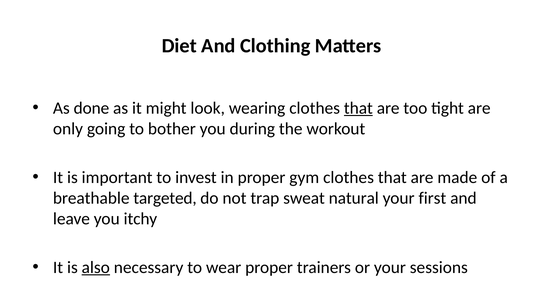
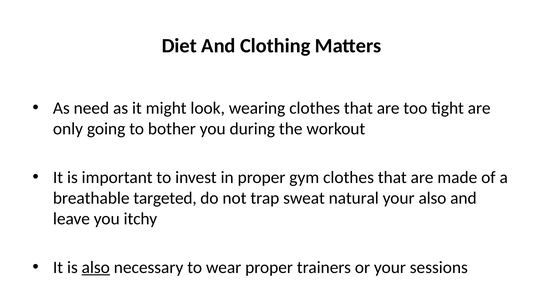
done: done -> need
that at (358, 108) underline: present -> none
your first: first -> also
